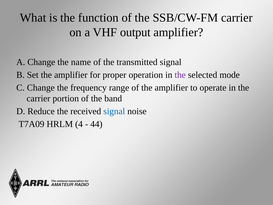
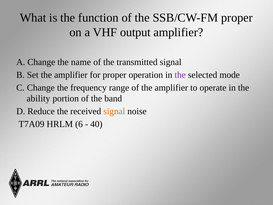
SSB/CW-FM carrier: carrier -> proper
carrier at (38, 98): carrier -> ability
signal at (114, 111) colour: blue -> orange
4: 4 -> 6
44: 44 -> 40
